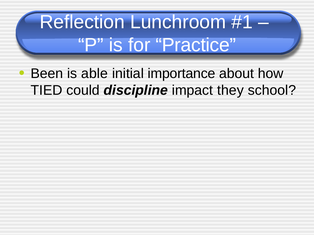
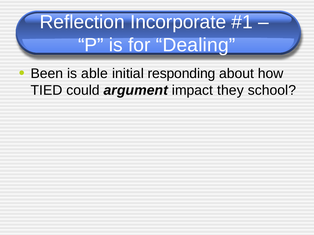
Lunchroom: Lunchroom -> Incorporate
Practice: Practice -> Dealing
importance: importance -> responding
discipline: discipline -> argument
